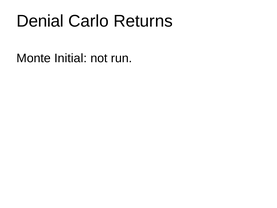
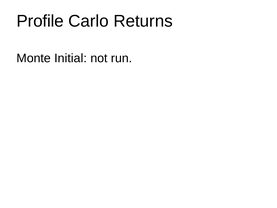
Denial: Denial -> Profile
